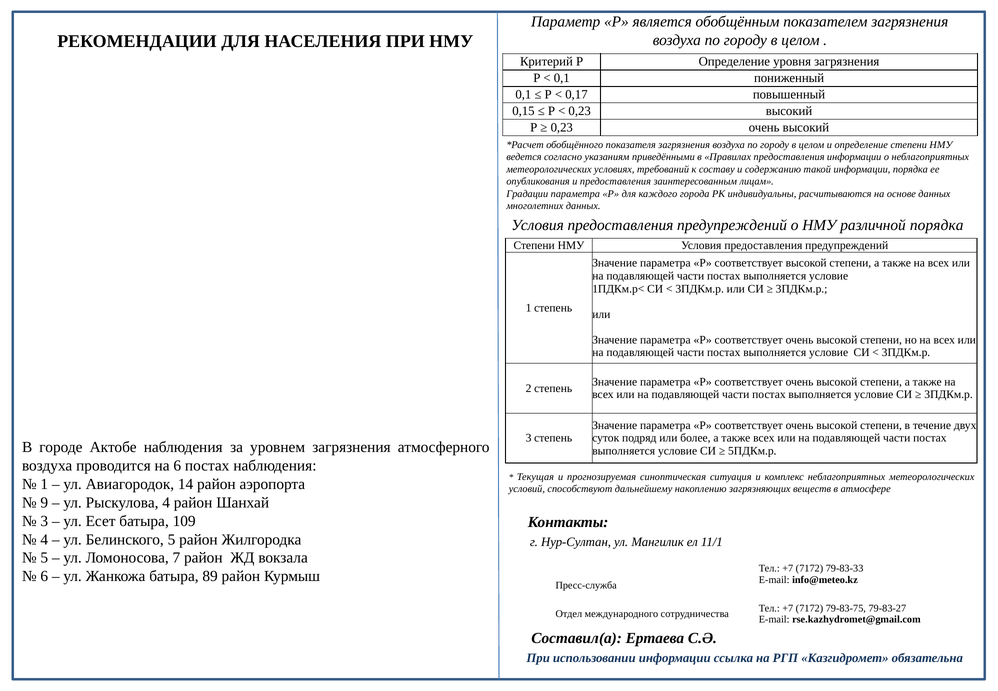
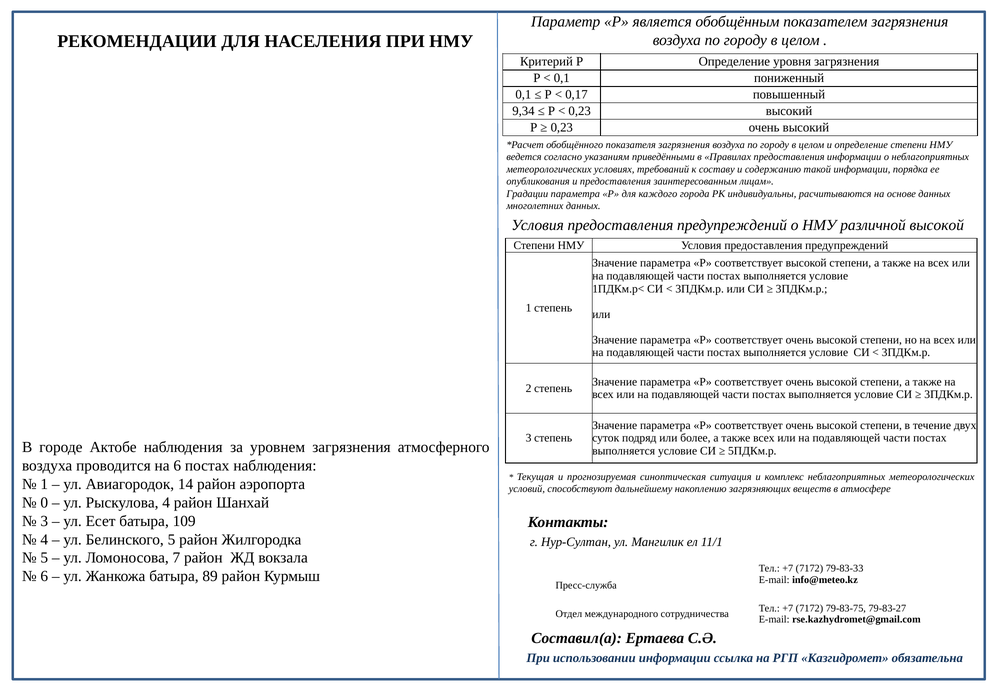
0,15: 0,15 -> 9,34
различной порядка: порядка -> высокой
9: 9 -> 0
